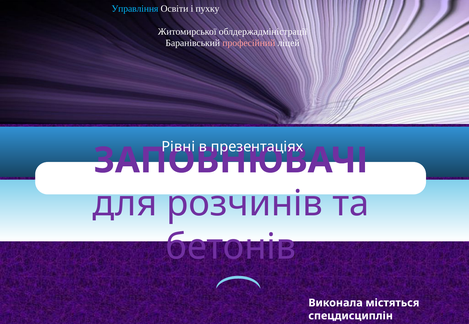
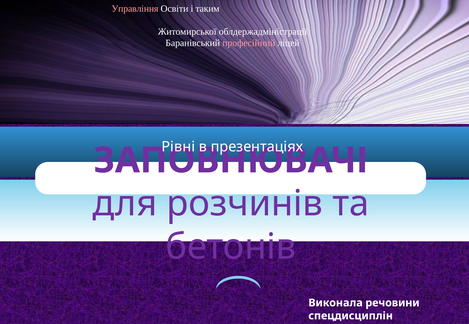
Управління colour: light blue -> pink
пухку: пухку -> таким
містяться: містяться -> речовини
